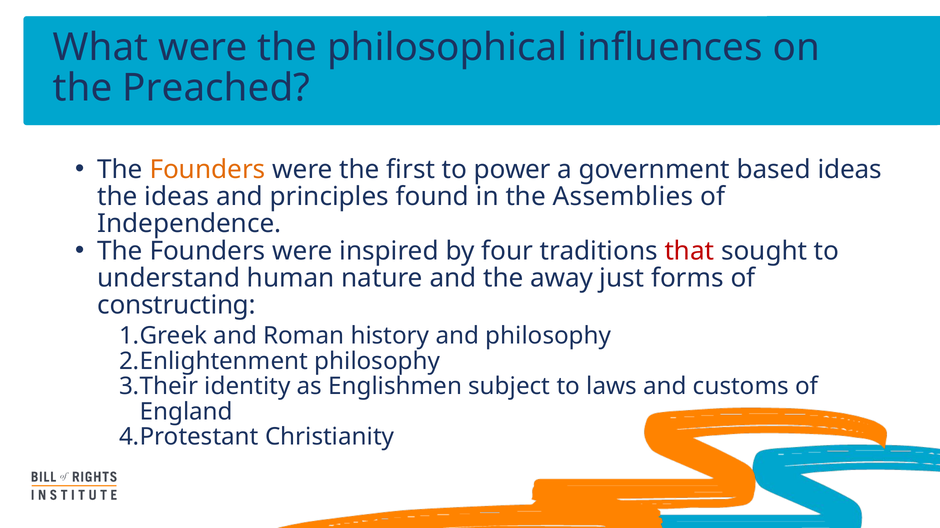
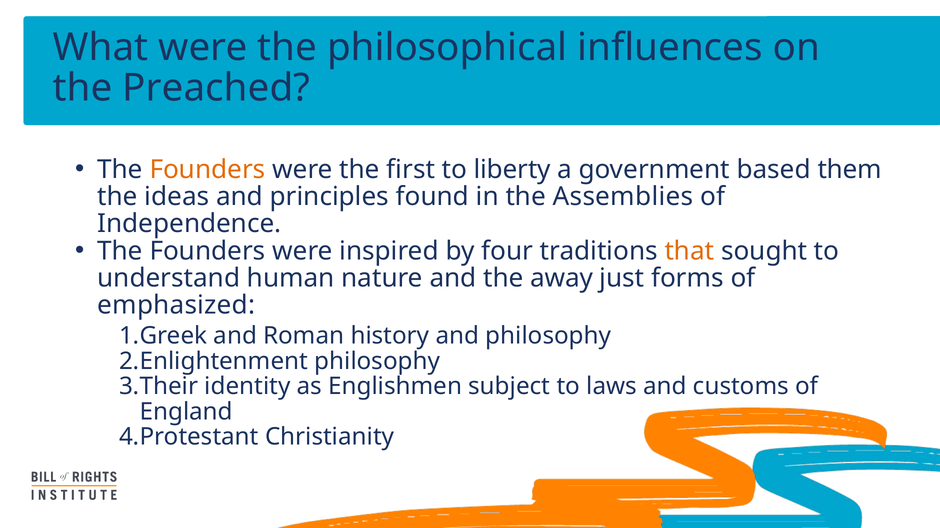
power: power -> liberty
based ideas: ideas -> them
that colour: red -> orange
constructing: constructing -> emphasized
